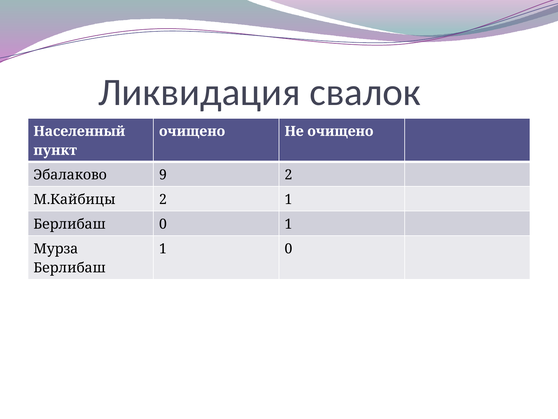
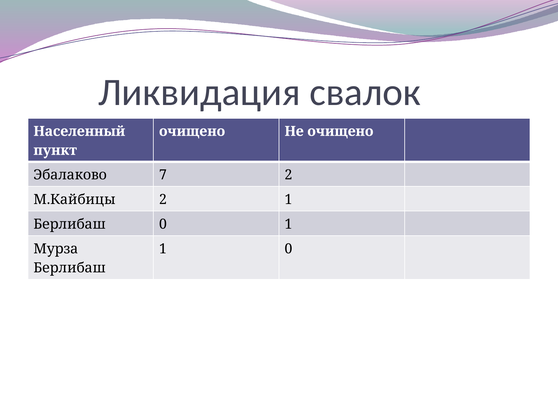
9: 9 -> 7
